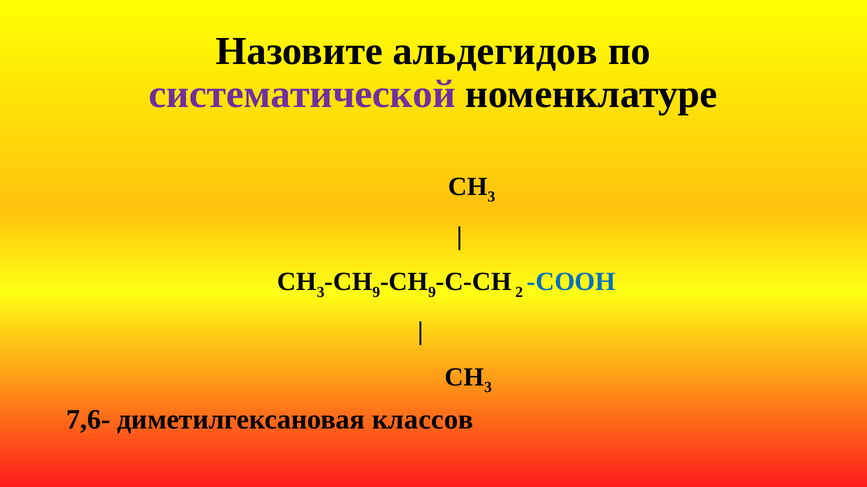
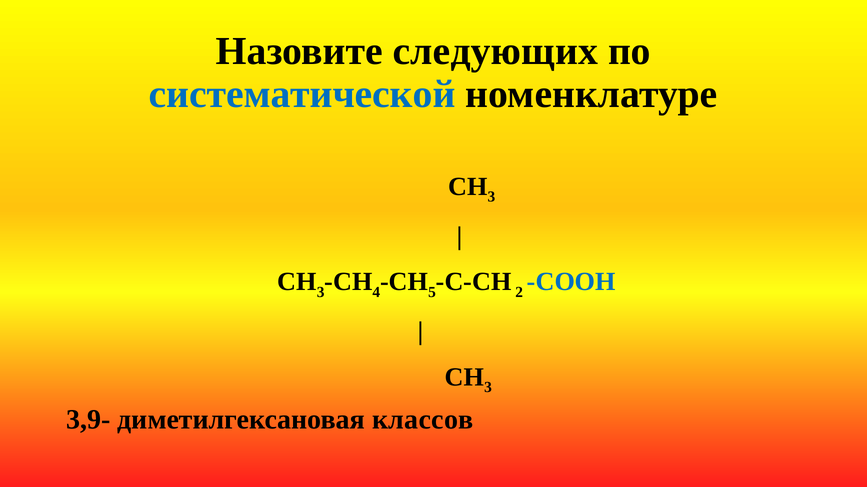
альдегидов: альдегидов -> следующих
систематической colour: purple -> blue
9 at (376, 292): 9 -> 4
9 at (432, 292): 9 -> 5
7,6-: 7,6- -> 3,9-
